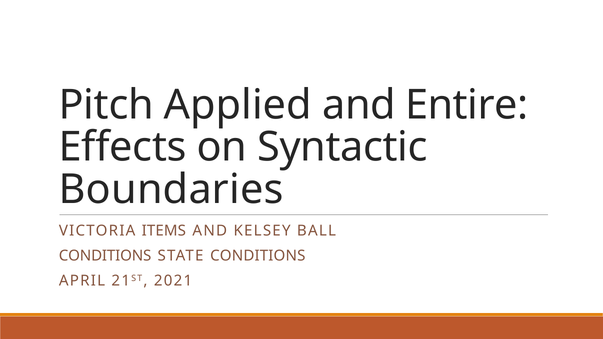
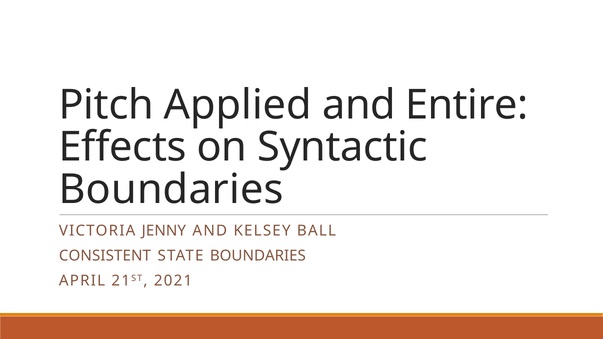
ITEMS: ITEMS -> JENNY
CONDITIONS at (105, 256): CONDITIONS -> CONSISTENT
STATE CONDITIONS: CONDITIONS -> BOUNDARIES
